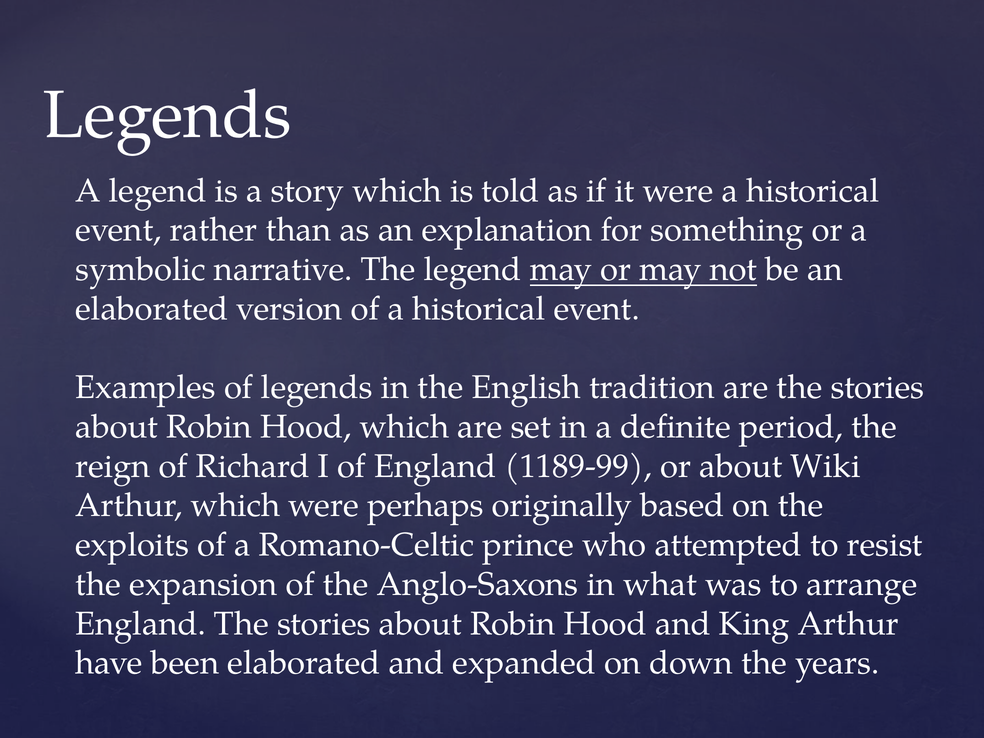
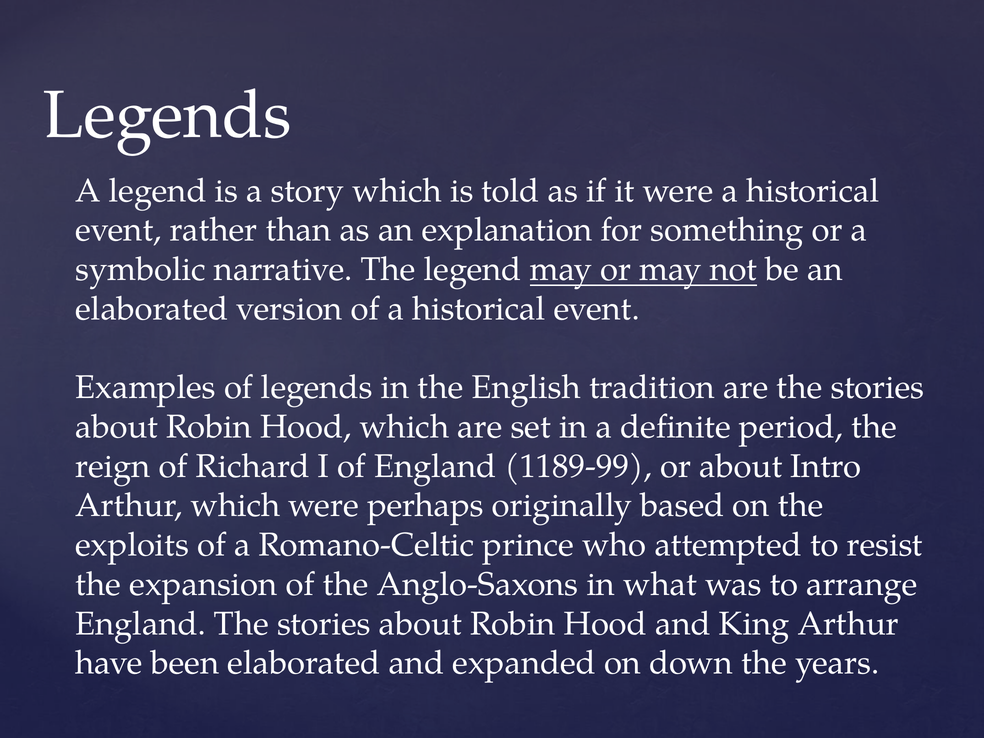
Wiki: Wiki -> Intro
